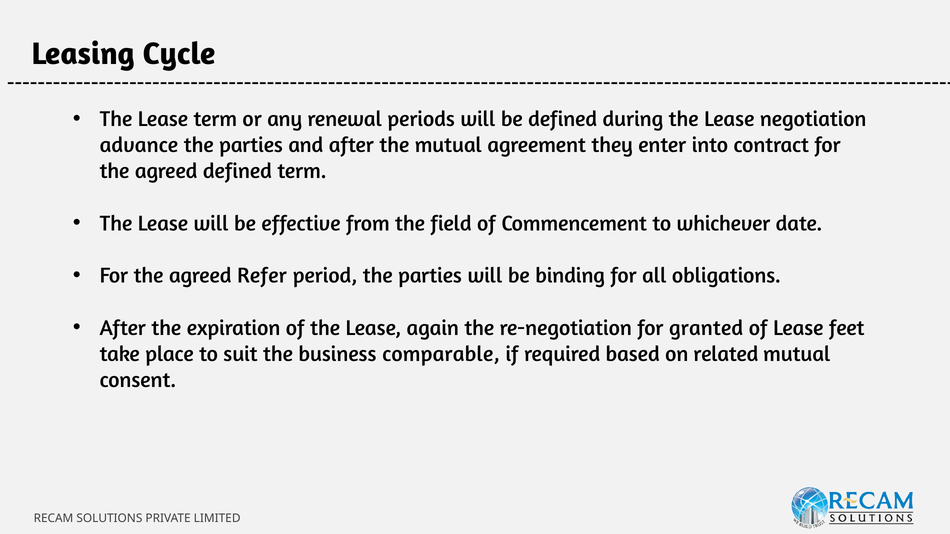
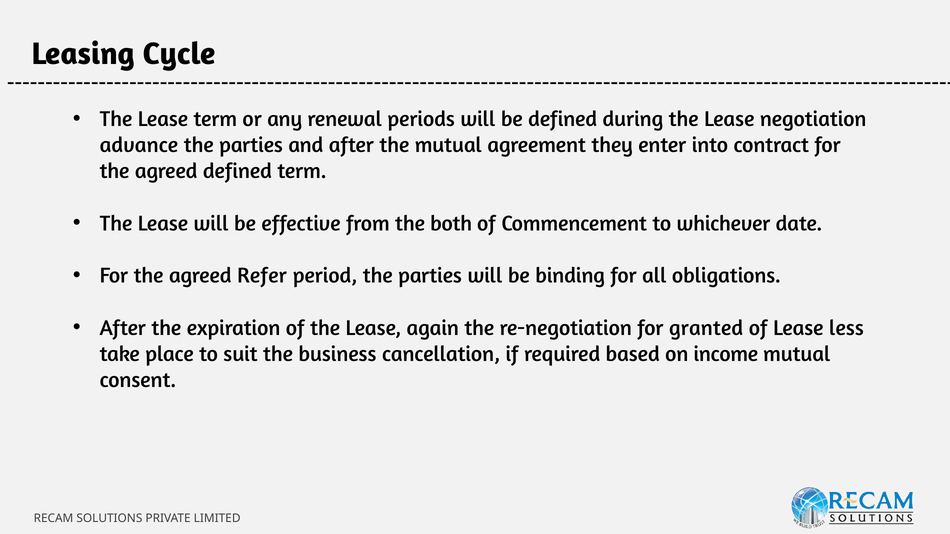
field: field -> both
feet: feet -> less
comparable: comparable -> cancellation
related: related -> income
